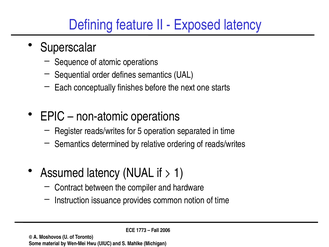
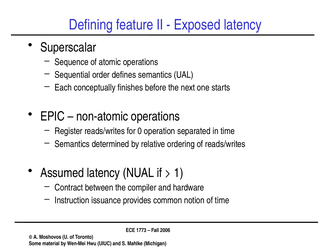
5: 5 -> 0
